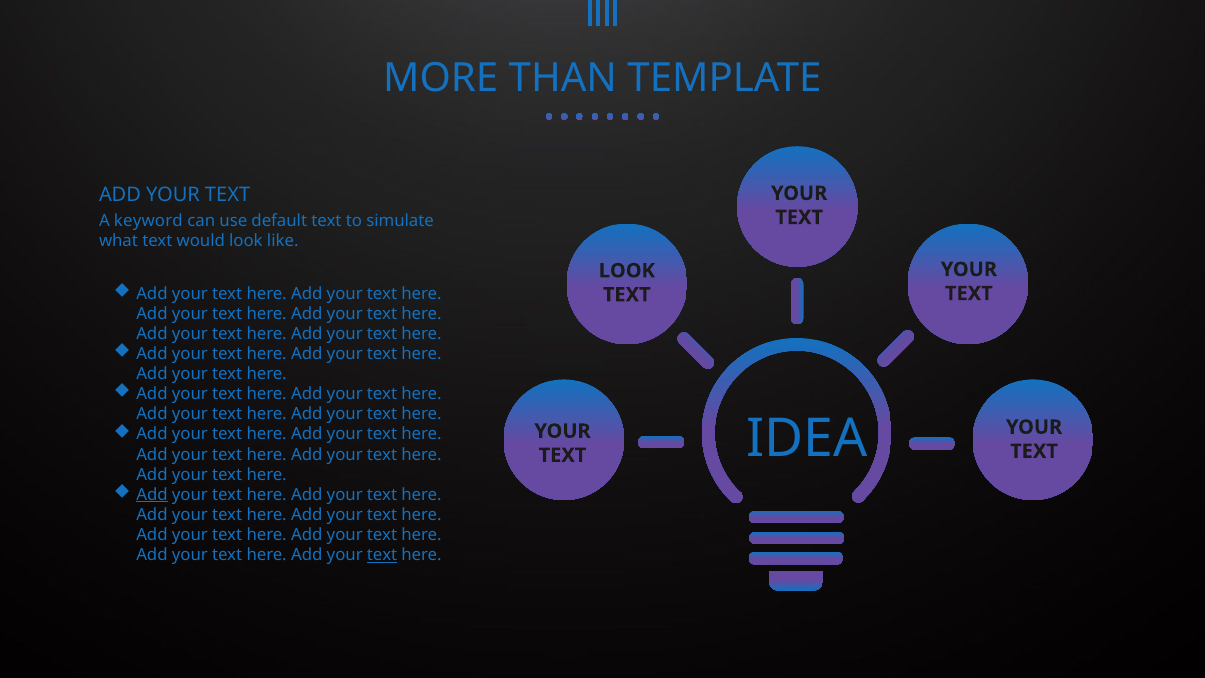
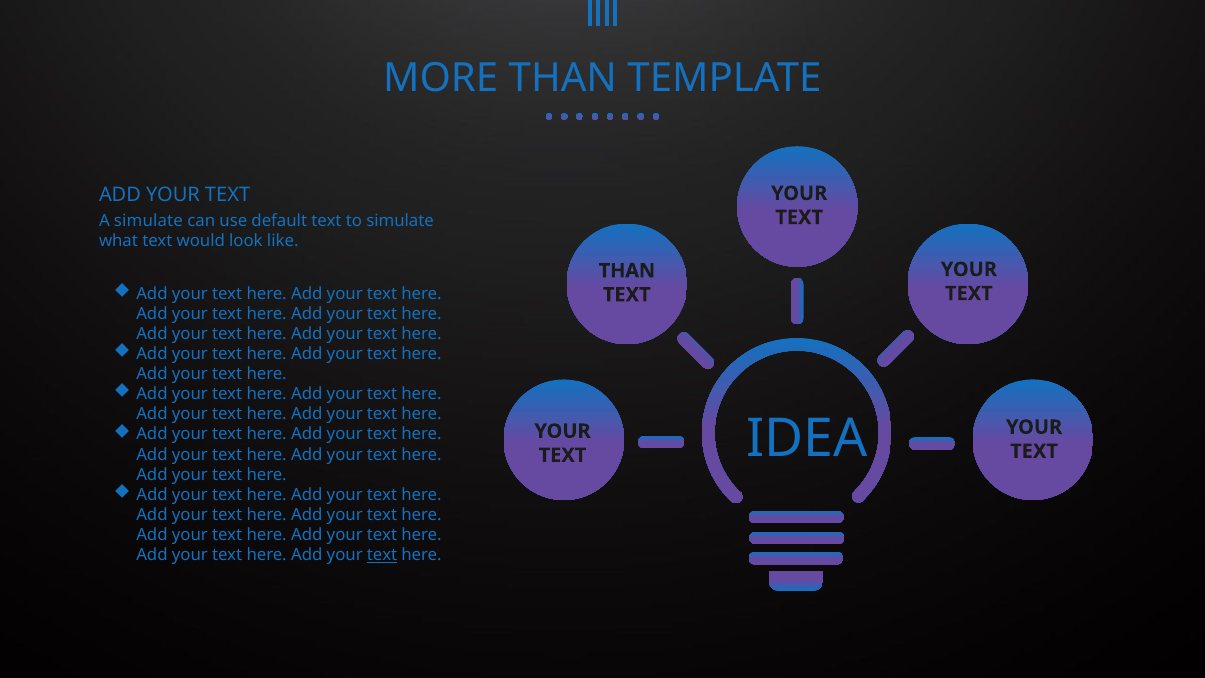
A keyword: keyword -> simulate
LOOK at (627, 271): LOOK -> THAN
Add at (152, 495) underline: present -> none
